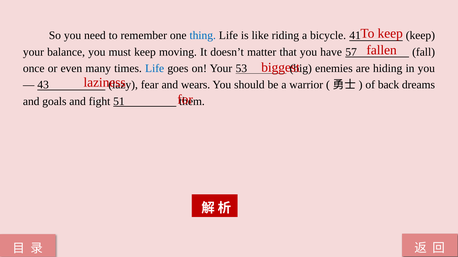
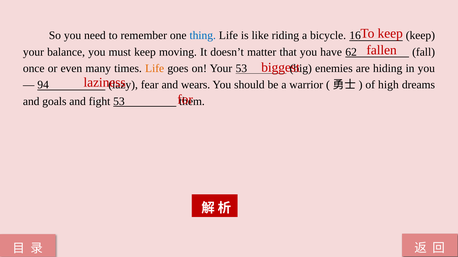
41: 41 -> 16
57: 57 -> 62
Life at (155, 69) colour: blue -> orange
43: 43 -> 94
back: back -> high
fight 51: 51 -> 53
